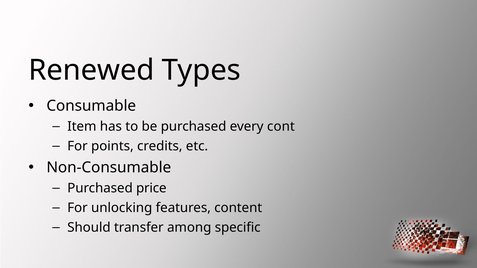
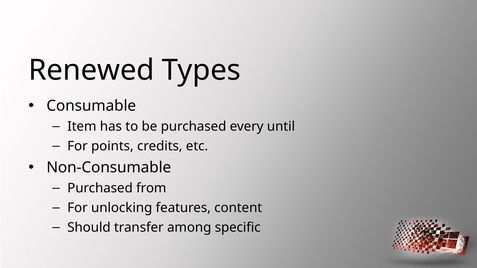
cont: cont -> until
price: price -> from
